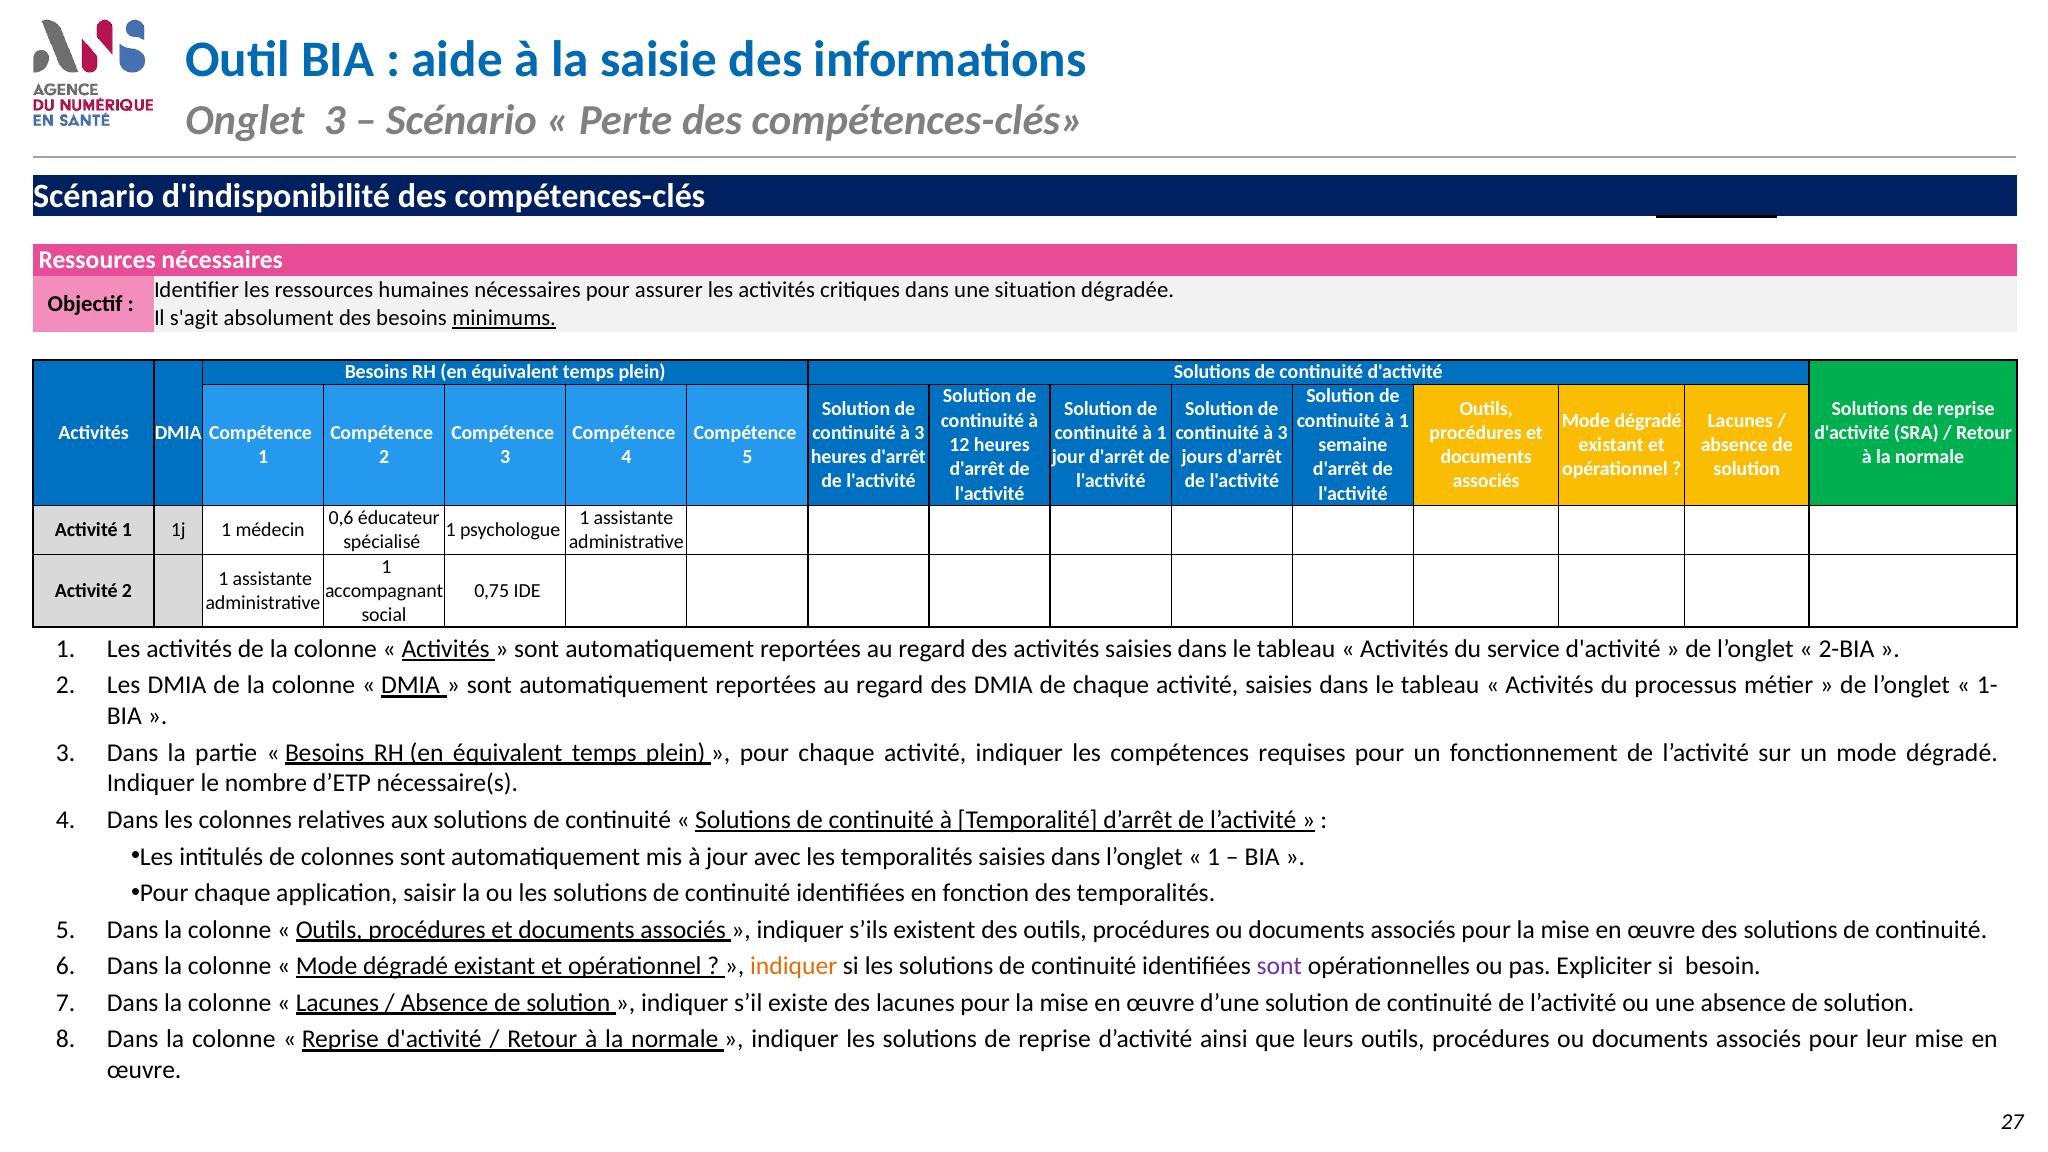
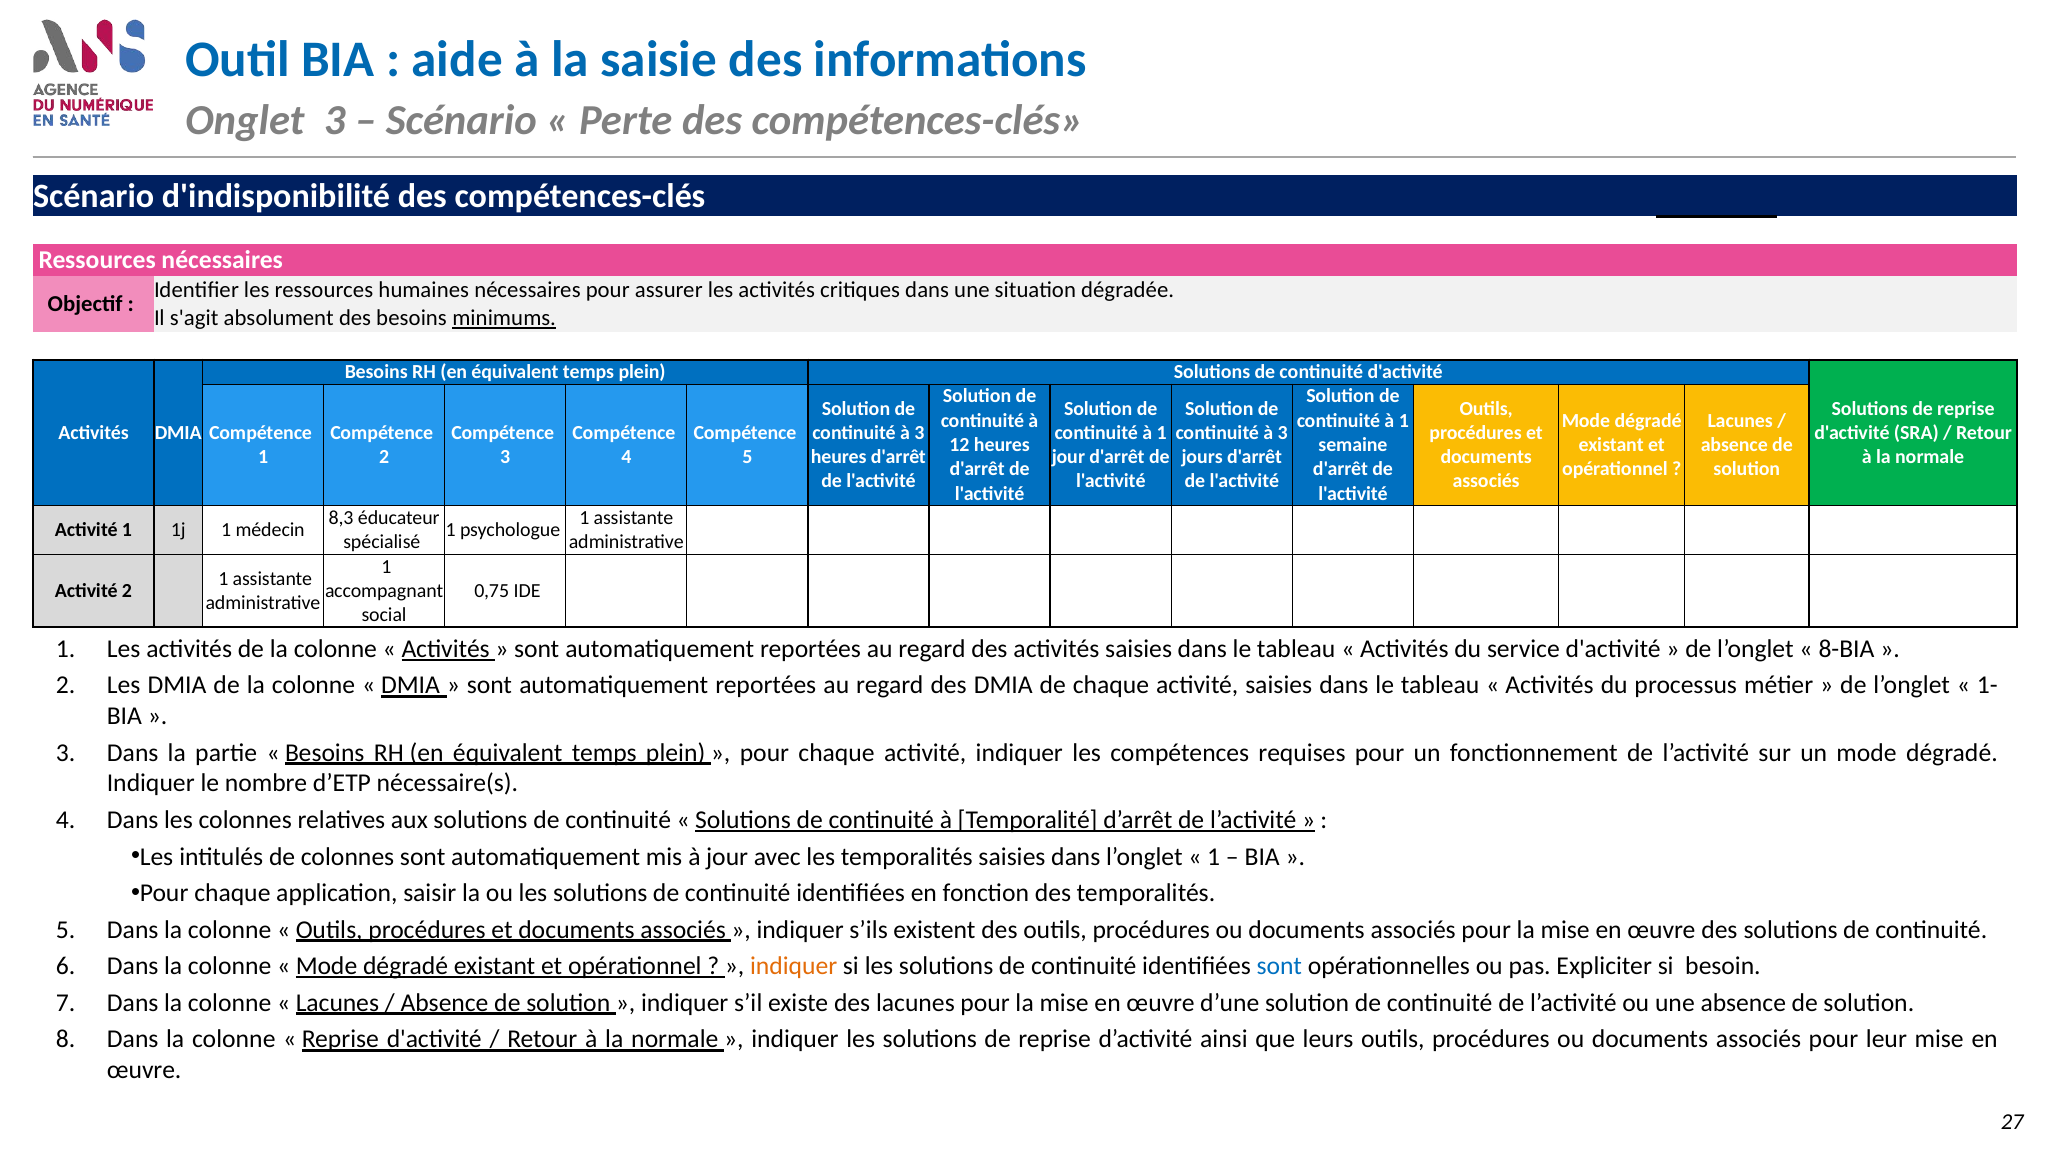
0,6: 0,6 -> 8,3
2-BIA: 2-BIA -> 8-BIA
sont at (1279, 966) colour: purple -> blue
